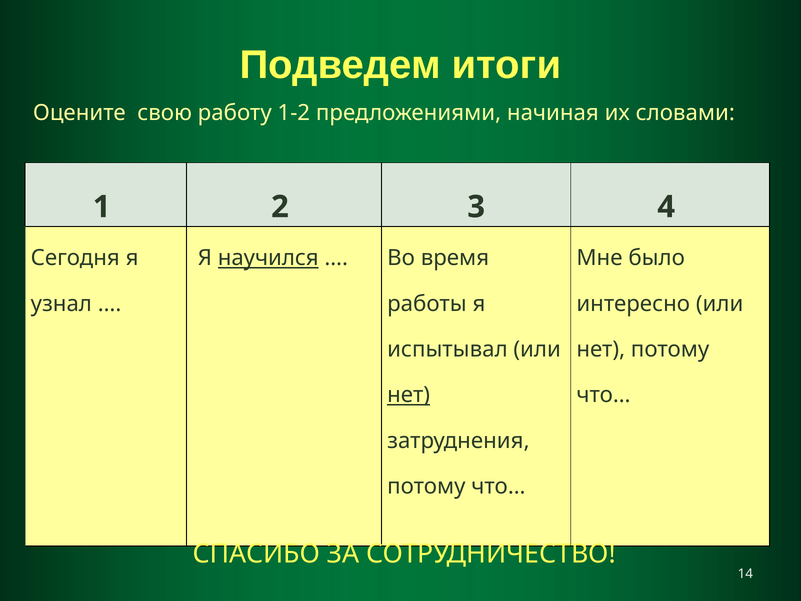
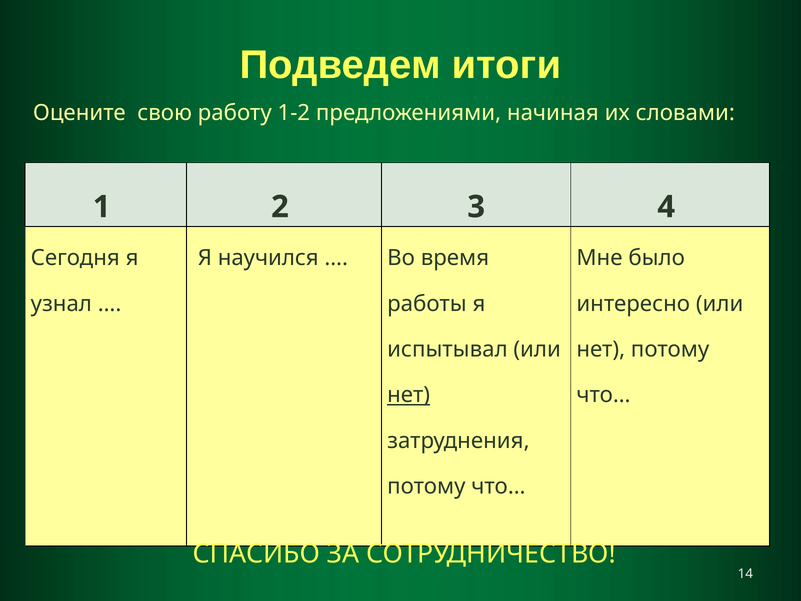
научился underline: present -> none
